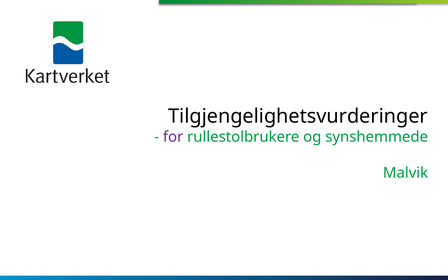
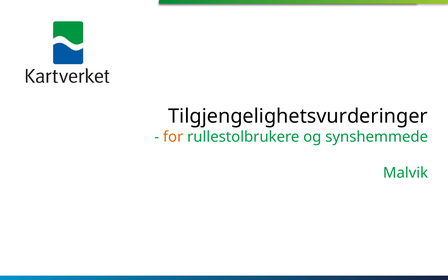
for colour: purple -> orange
